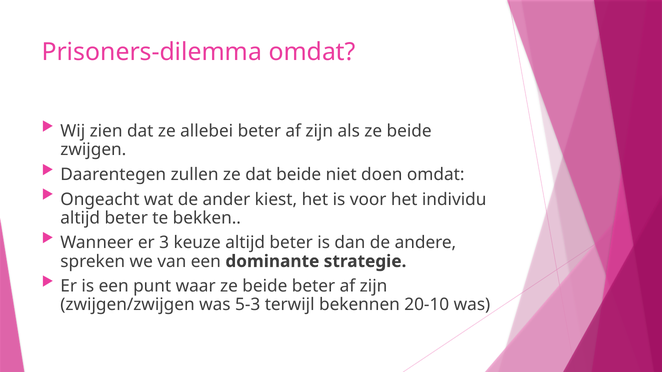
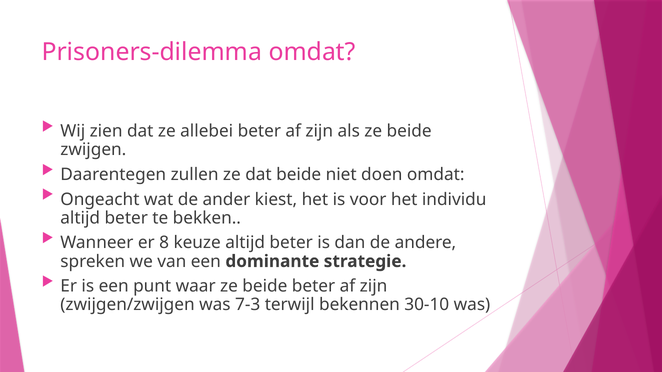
3: 3 -> 8
5-3: 5-3 -> 7-3
20-10: 20-10 -> 30-10
